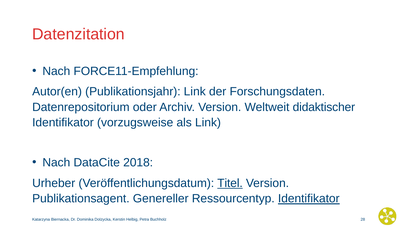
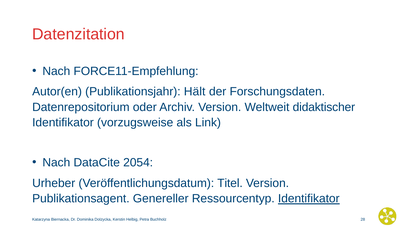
Publikationsjahr Link: Link -> Hält
2018: 2018 -> 2054
Titel underline: present -> none
